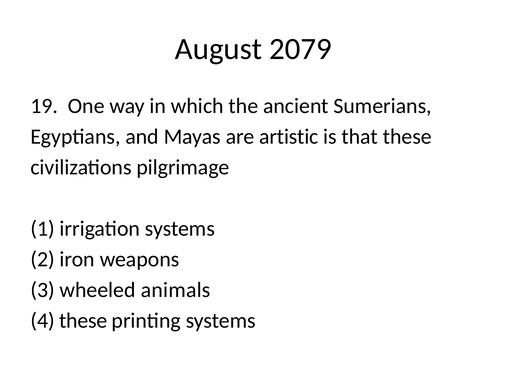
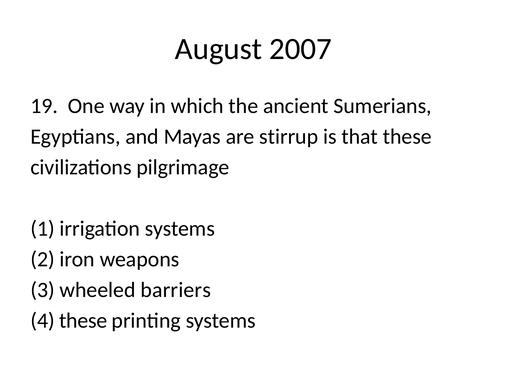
2079: 2079 -> 2007
artistic: artistic -> stirrup
animals: animals -> barriers
